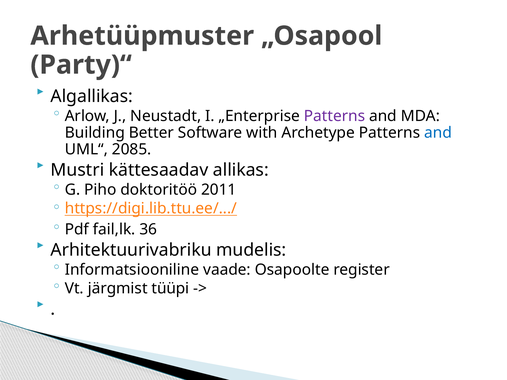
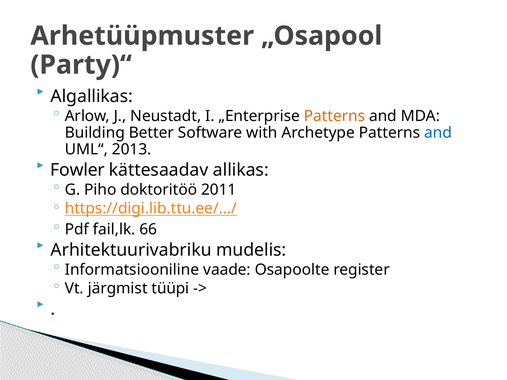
Patterns at (334, 116) colour: purple -> orange
2085: 2085 -> 2013
Mustri: Mustri -> Fowler
36: 36 -> 66
